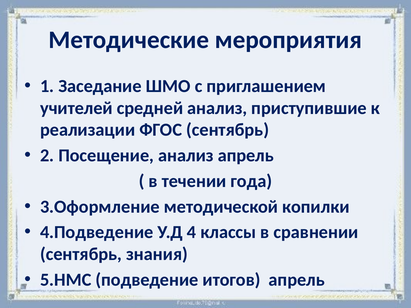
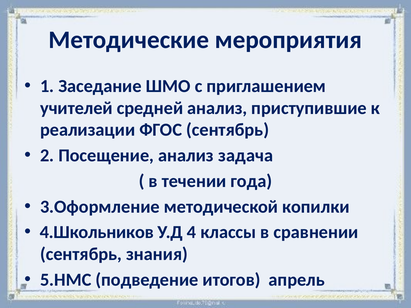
анализ апрель: апрель -> задача
4.Подведение: 4.Подведение -> 4.Школьников
